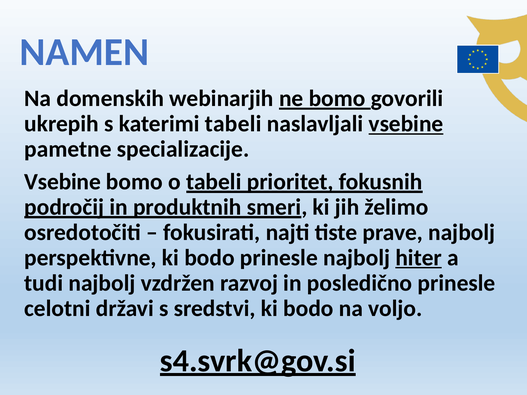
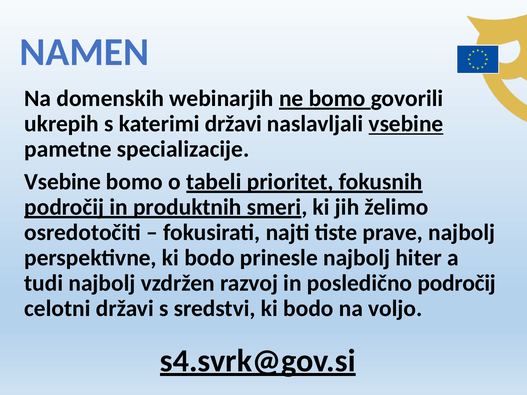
katerimi tabeli: tabeli -> državi
hiter underline: present -> none
posledično prinesle: prinesle -> področij
